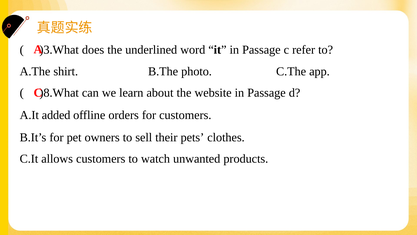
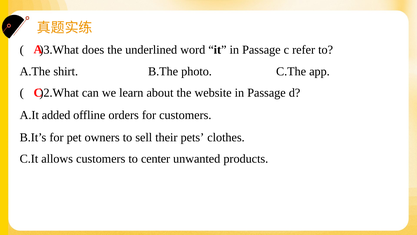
)8.What: )8.What -> )2.What
watch: watch -> center
